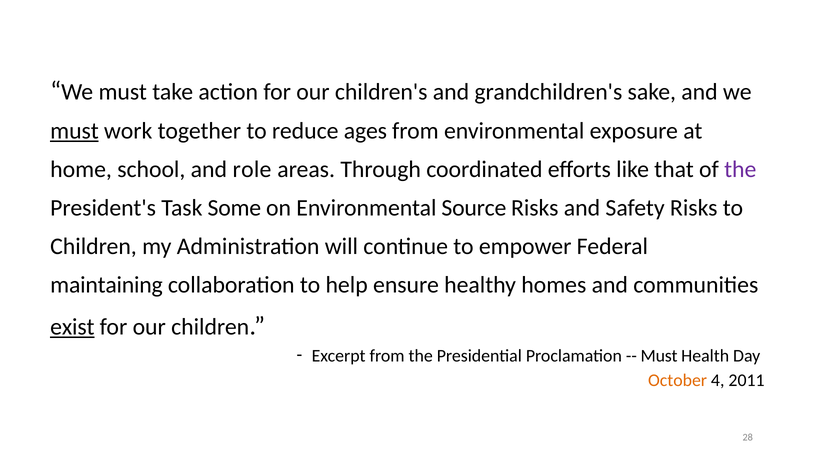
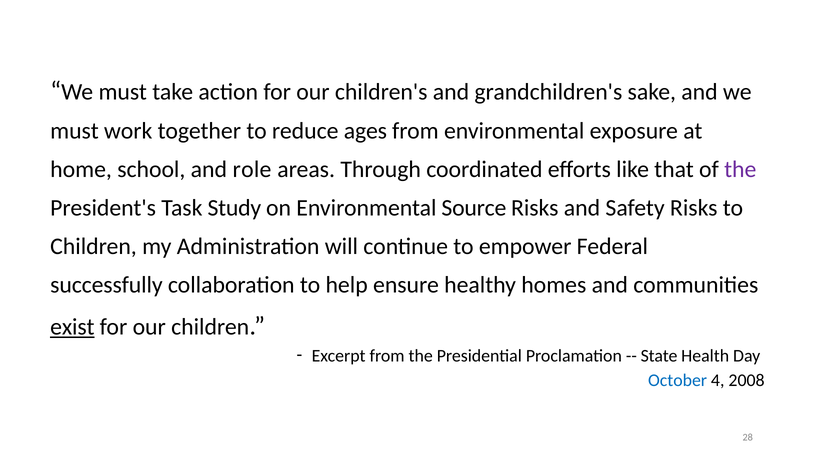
must at (74, 131) underline: present -> none
Some: Some -> Study
maintaining: maintaining -> successfully
Must at (659, 356): Must -> State
October colour: orange -> blue
2011: 2011 -> 2008
